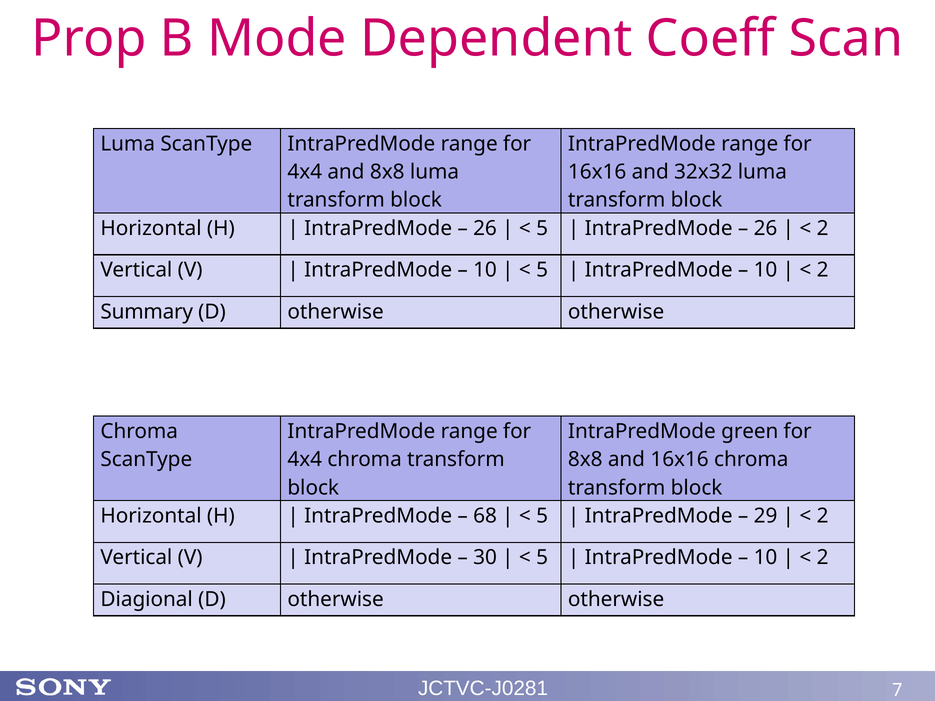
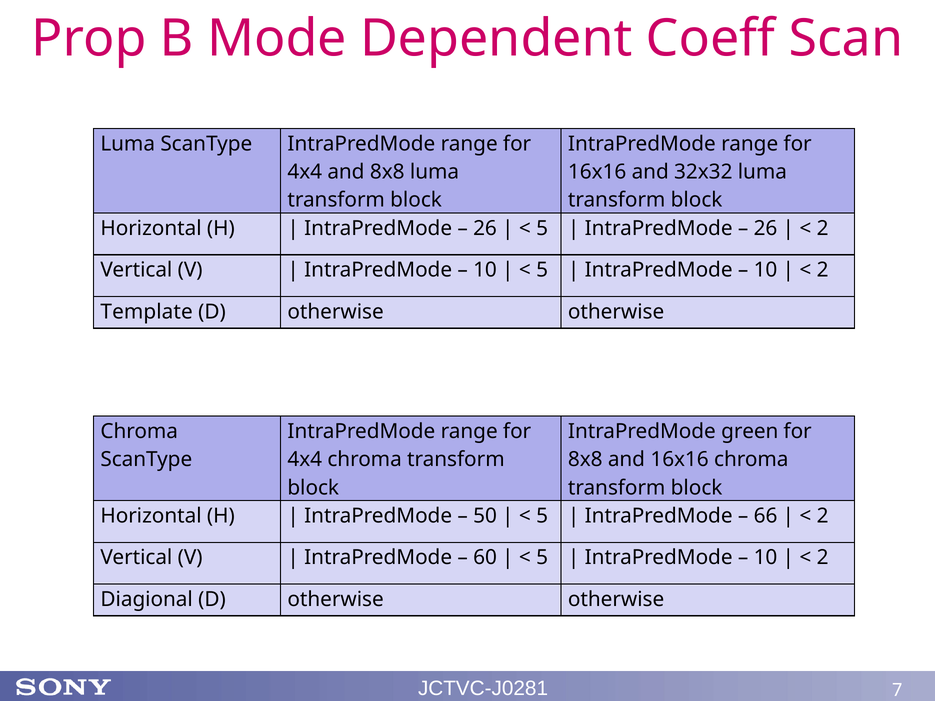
Summary: Summary -> Template
68: 68 -> 50
29: 29 -> 66
30: 30 -> 60
